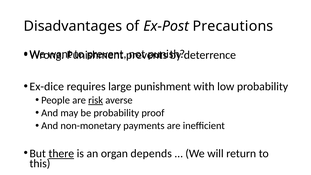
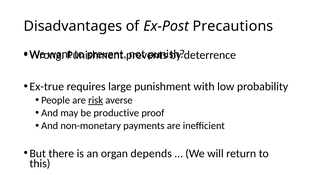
Ex-dice: Ex-dice -> Ex-true
be probability: probability -> productive
there underline: present -> none
